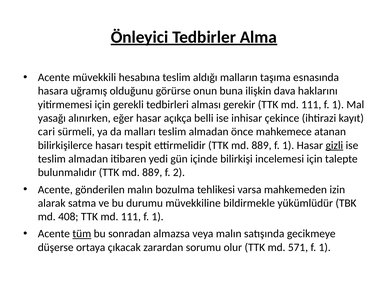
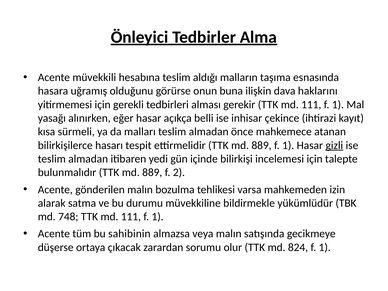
cari: cari -> kısa
408: 408 -> 748
tüm underline: present -> none
sonradan: sonradan -> sahibinin
571: 571 -> 824
